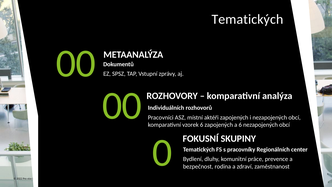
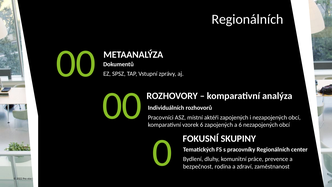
Tematických at (247, 19): Tematických -> Regionálních
